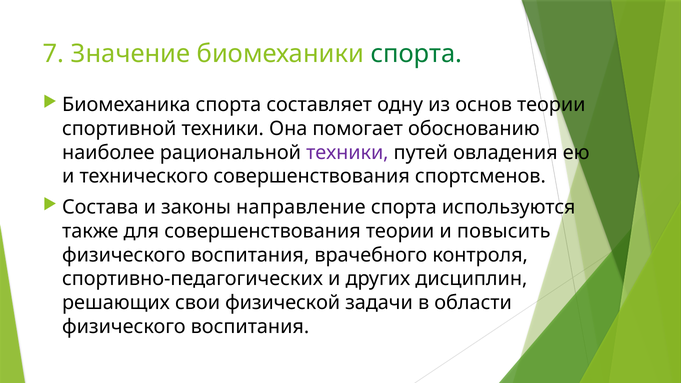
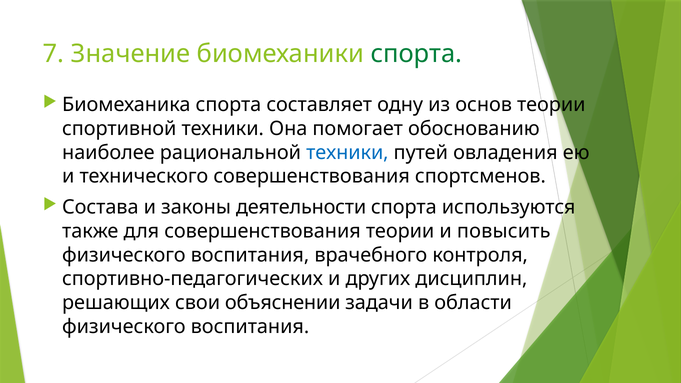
техники at (347, 152) colour: purple -> blue
направление: направление -> деятельности
физической: физической -> объяснении
